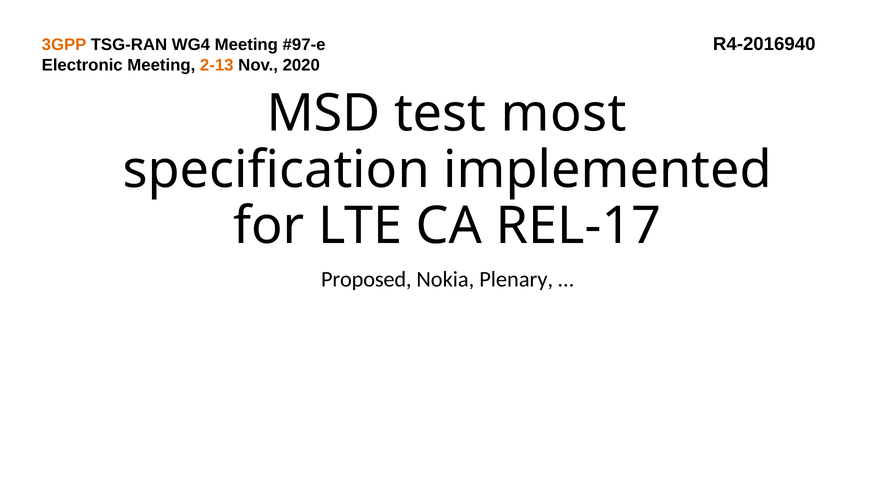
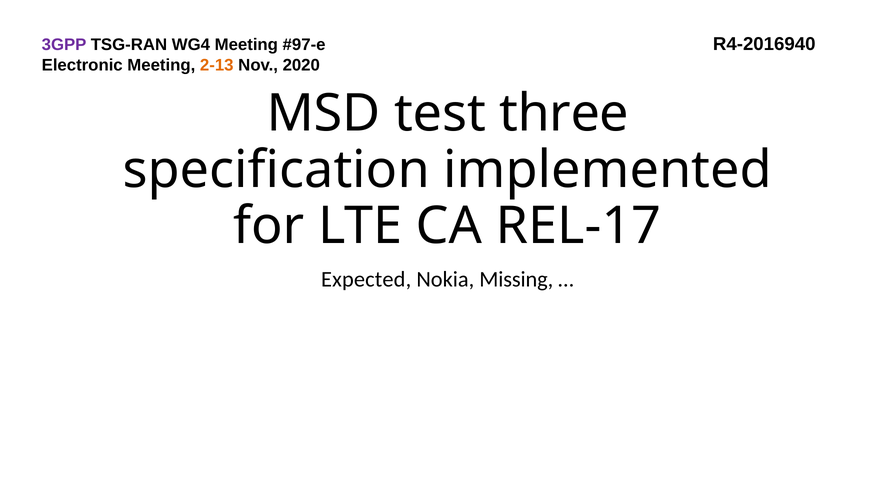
3GPP colour: orange -> purple
most: most -> three
Proposed: Proposed -> Expected
Plenary: Plenary -> Missing
